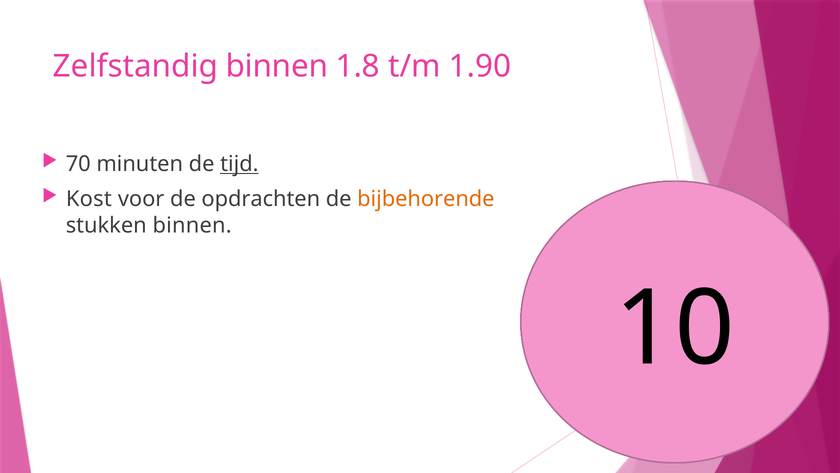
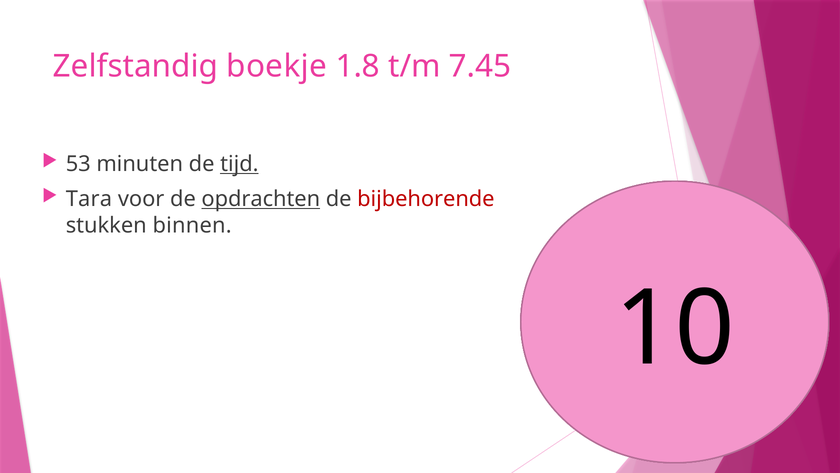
Zelfstandig binnen: binnen -> boekje
1.90: 1.90 -> 7.45
70: 70 -> 53
Kost: Kost -> Tara
opdrachten underline: none -> present
bijbehorende colour: orange -> red
